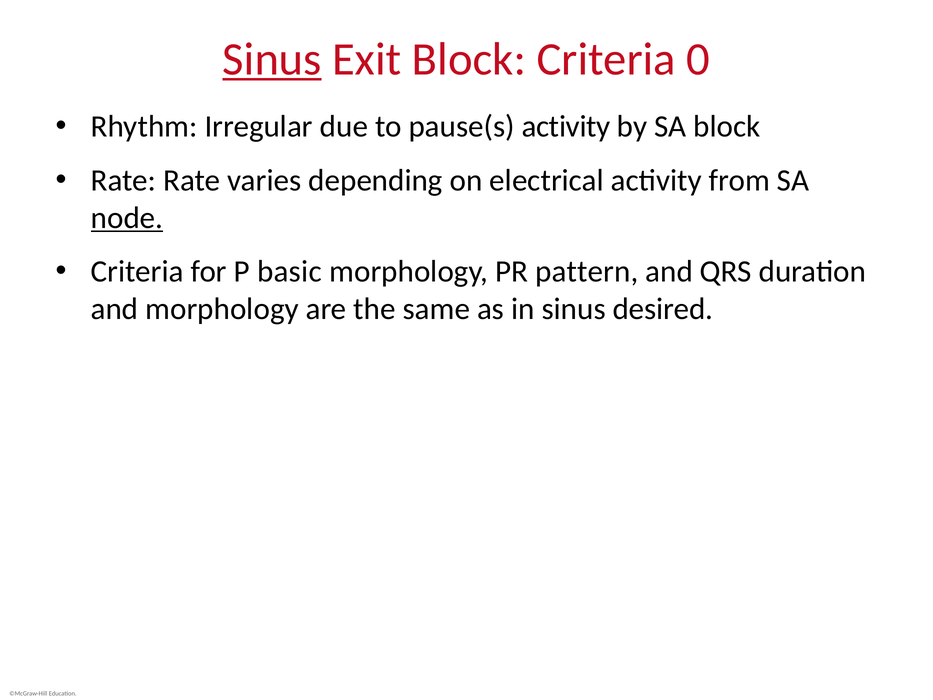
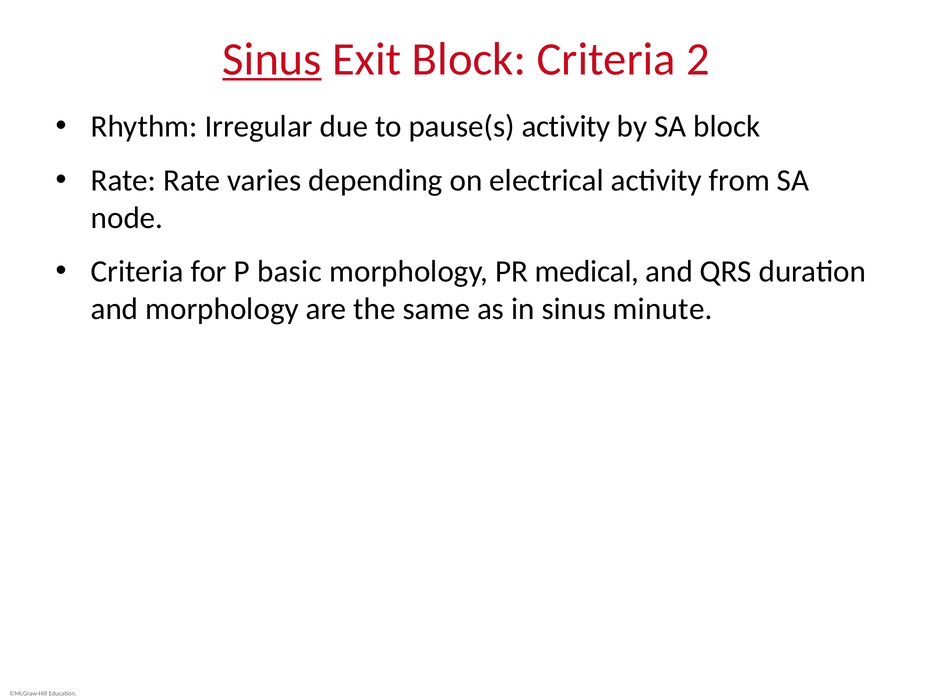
0: 0 -> 2
node underline: present -> none
pattern: pattern -> medical
desired: desired -> minute
